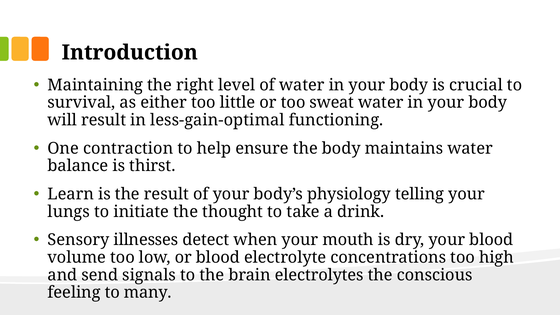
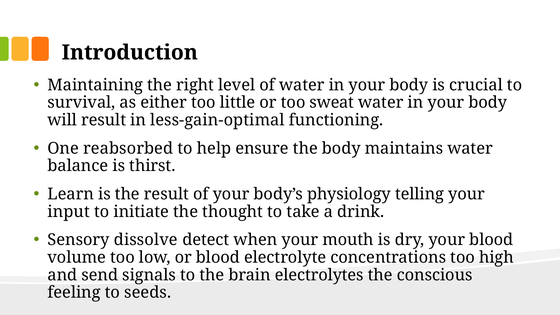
contraction: contraction -> reabsorbed
lungs: lungs -> input
illnesses: illnesses -> dissolve
many: many -> seeds
